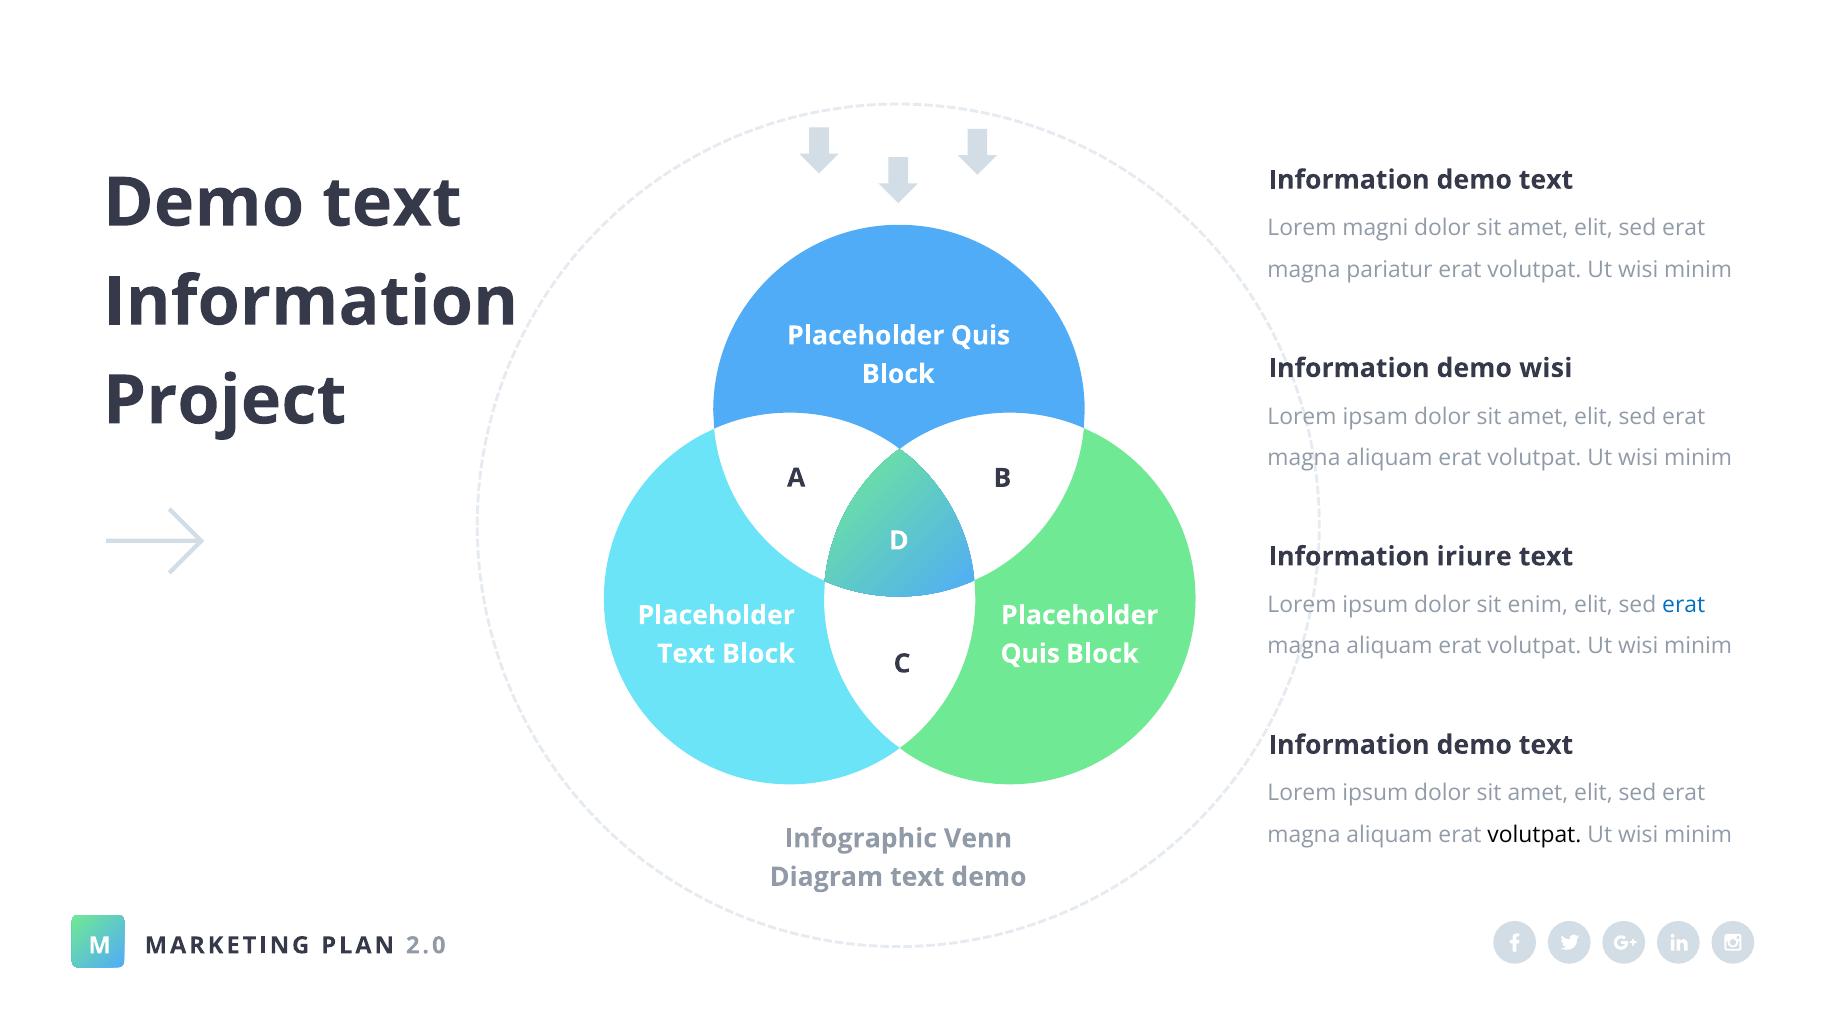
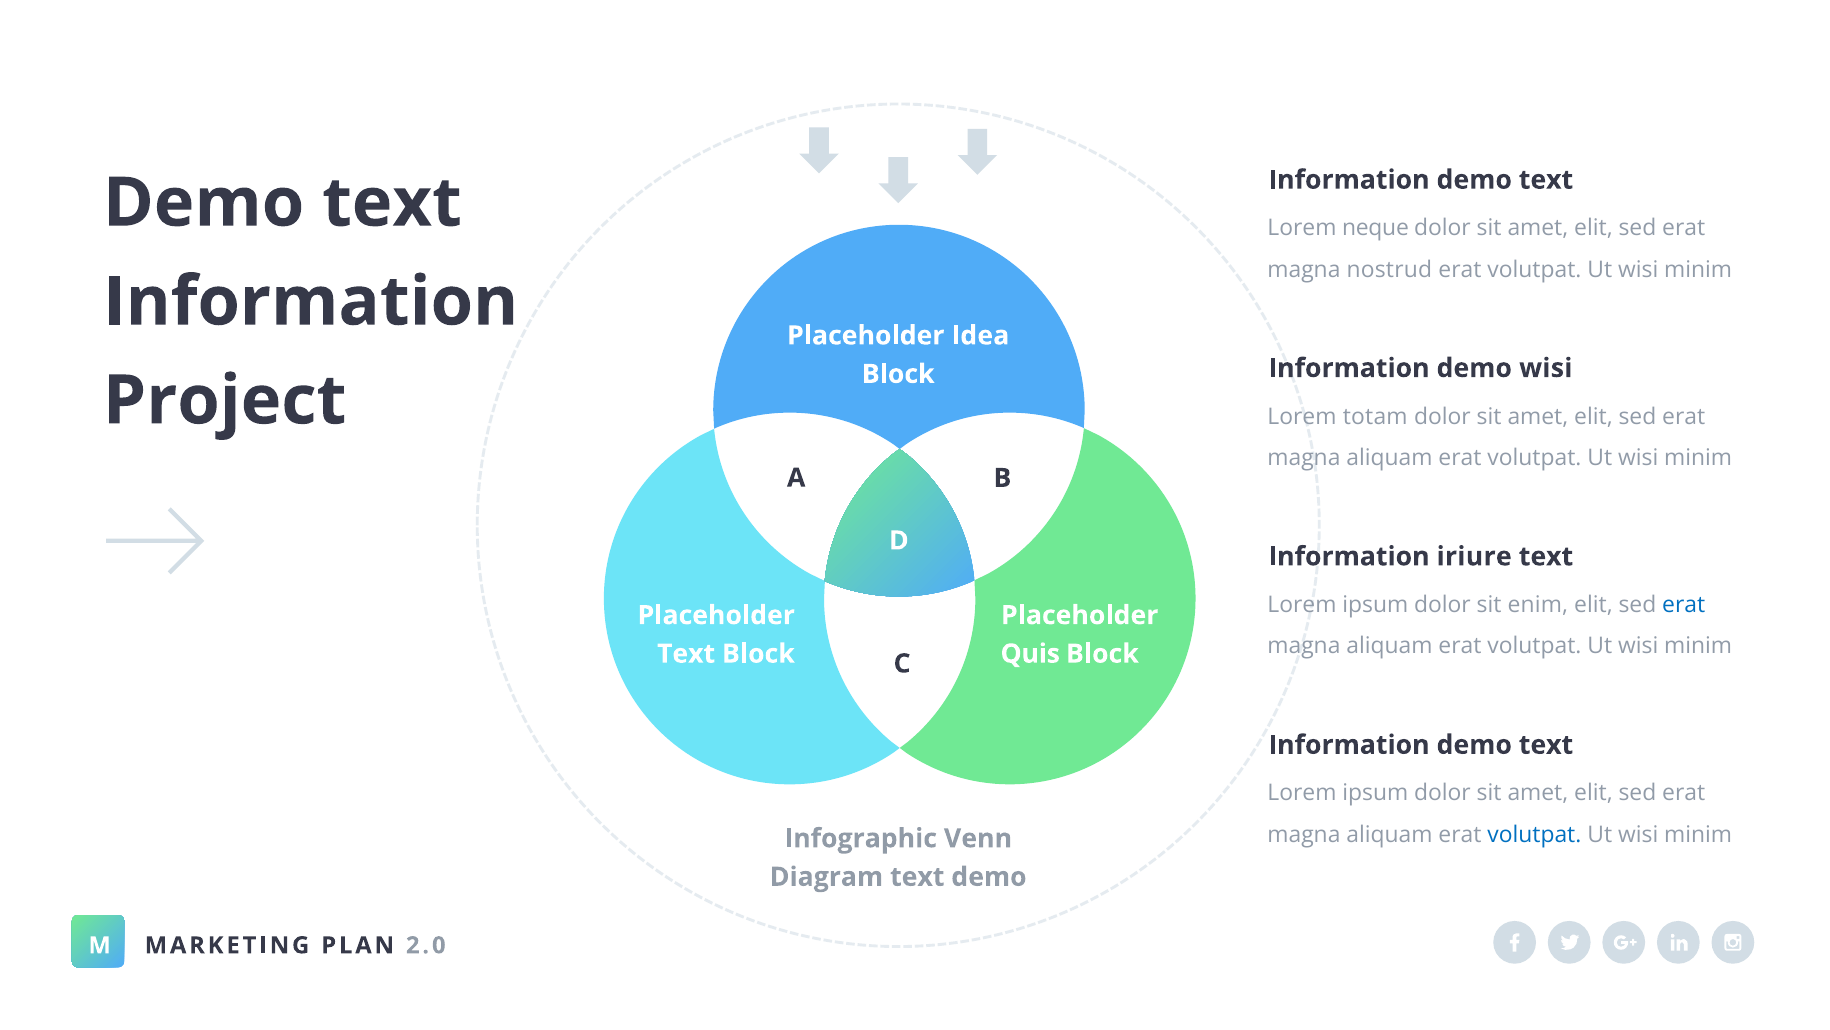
magni: magni -> neque
pariatur: pariatur -> nostrud
Quis at (981, 335): Quis -> Idea
ipsam: ipsam -> totam
volutpat at (1534, 834) colour: black -> blue
